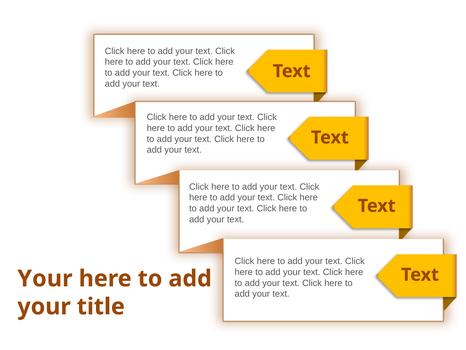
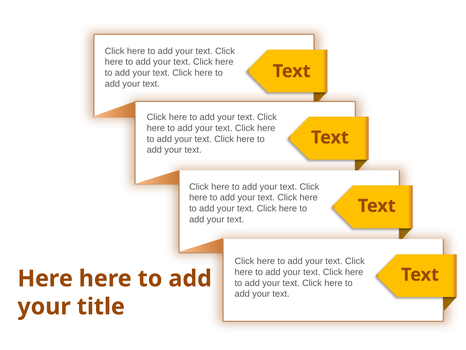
Your at (45, 278): Your -> Here
